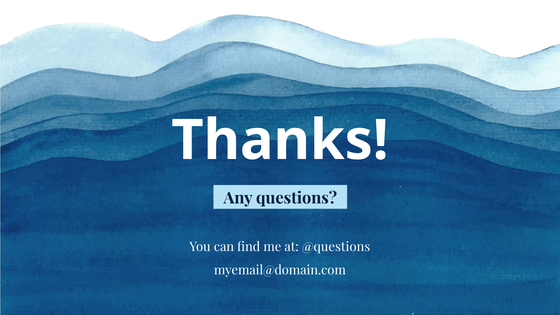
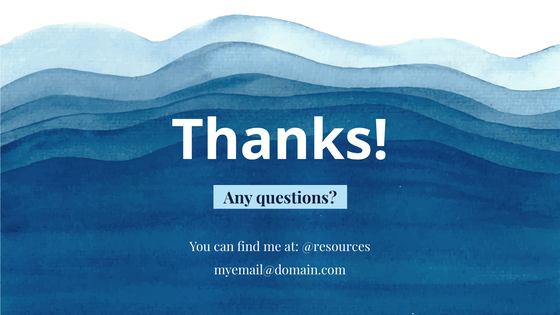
@questions: @questions -> @resources
